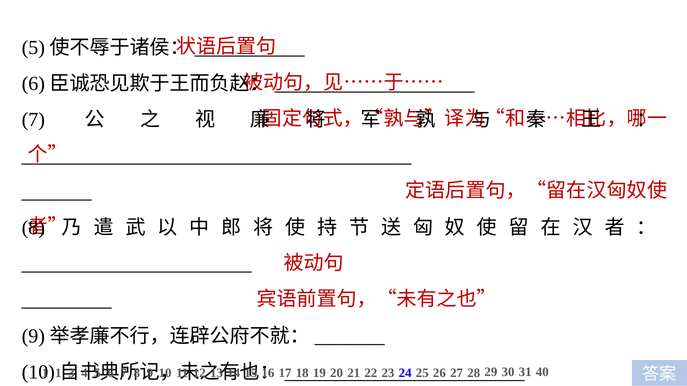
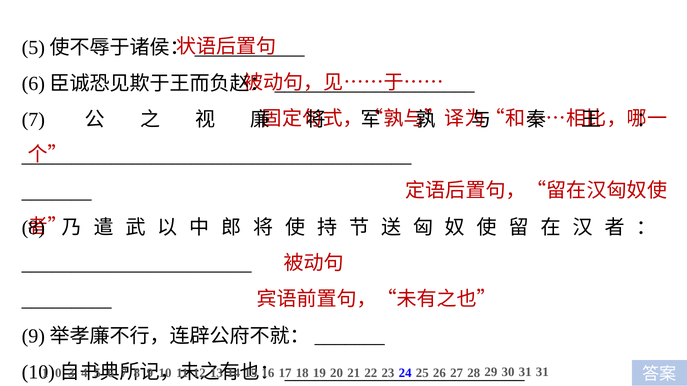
1 at (58, 373): 1 -> 0
40 at (542, 373): 40 -> 31
